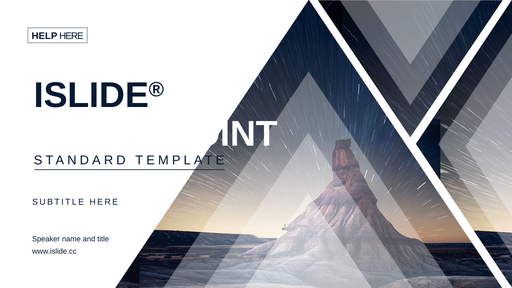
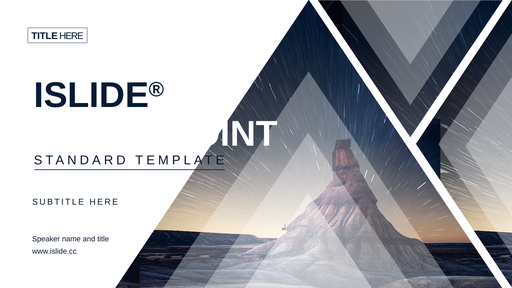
HELP at (45, 36): HELP -> TITLE
